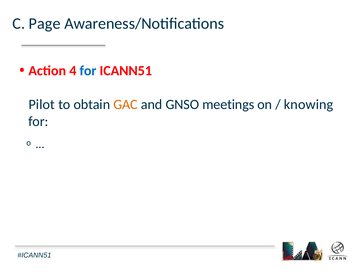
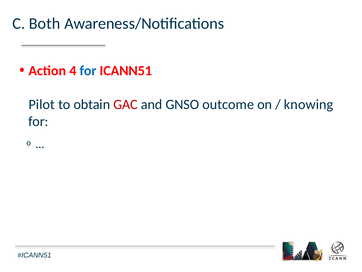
Page: Page -> Both
GAC colour: orange -> red
meetings: meetings -> outcome
